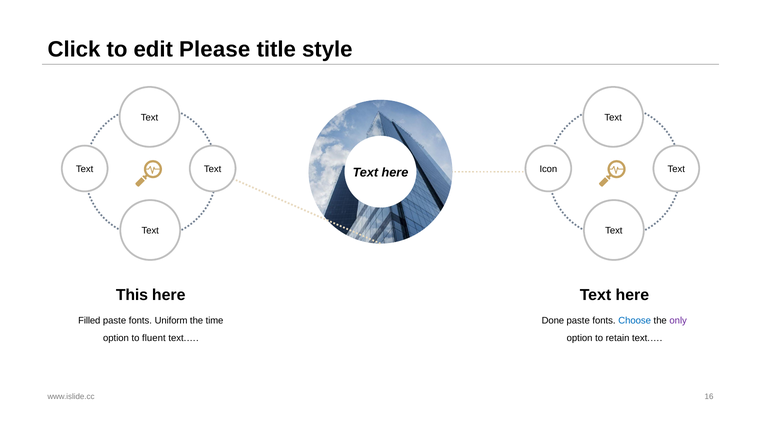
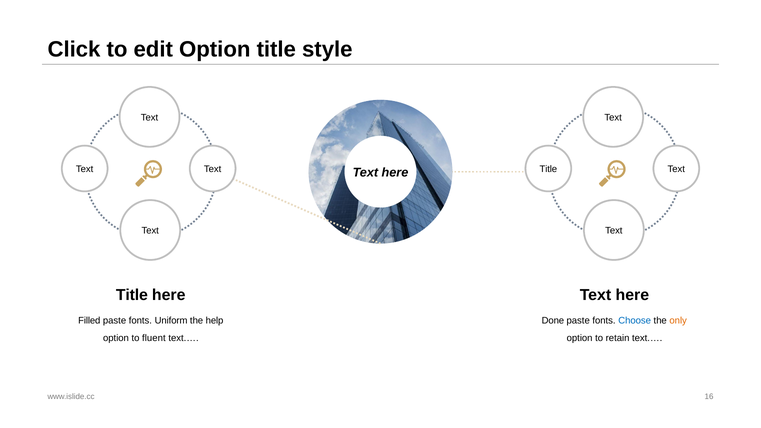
edit Please: Please -> Option
Icon at (548, 169): Icon -> Title
This at (132, 295): This -> Title
time: time -> help
only colour: purple -> orange
